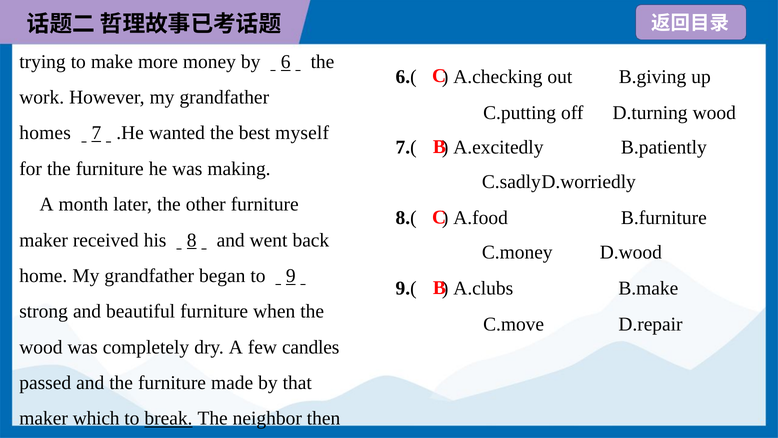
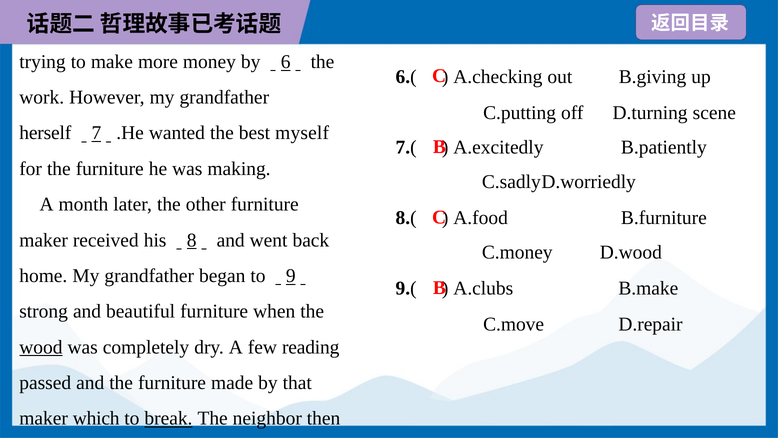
D.turning wood: wood -> scene
homes: homes -> herself
wood at (41, 347) underline: none -> present
candles: candles -> reading
